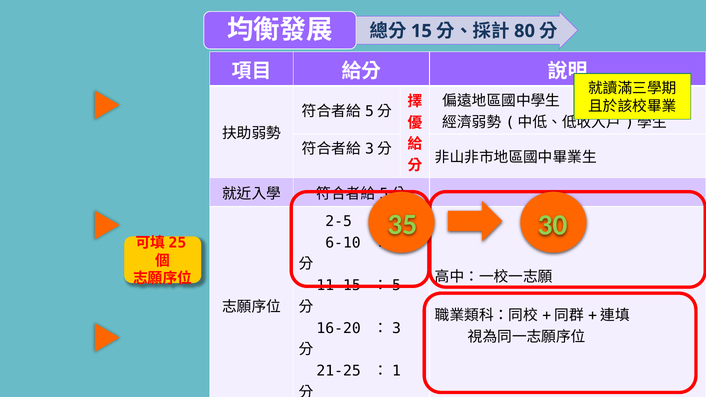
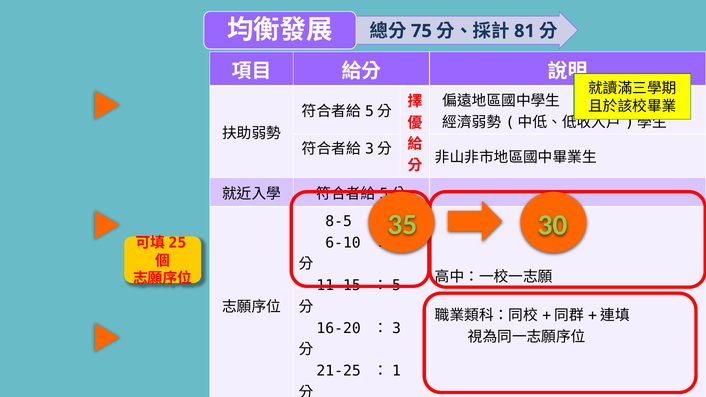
15 at (421, 31): 15 -> 75
80: 80 -> 81
2-5: 2-5 -> 8-5
